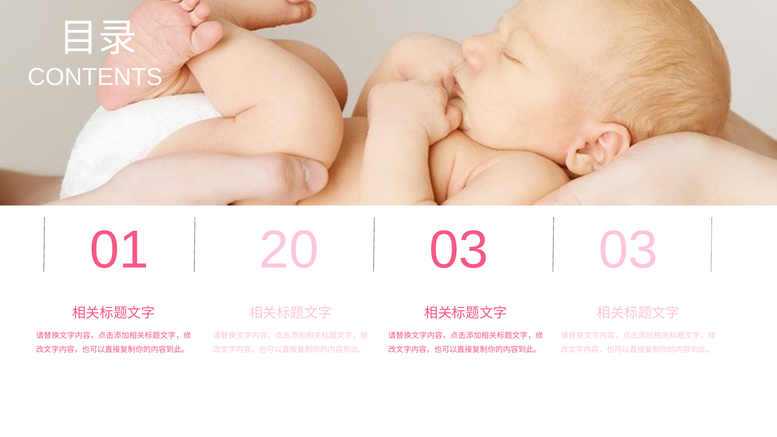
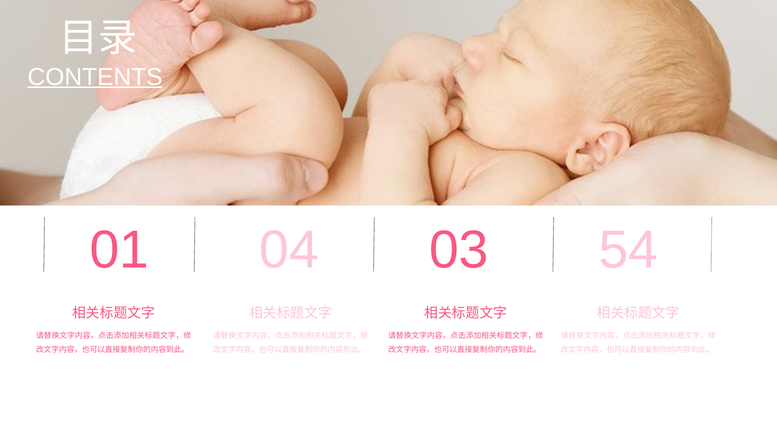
CONTENTS underline: none -> present
20: 20 -> 04
03 03: 03 -> 54
